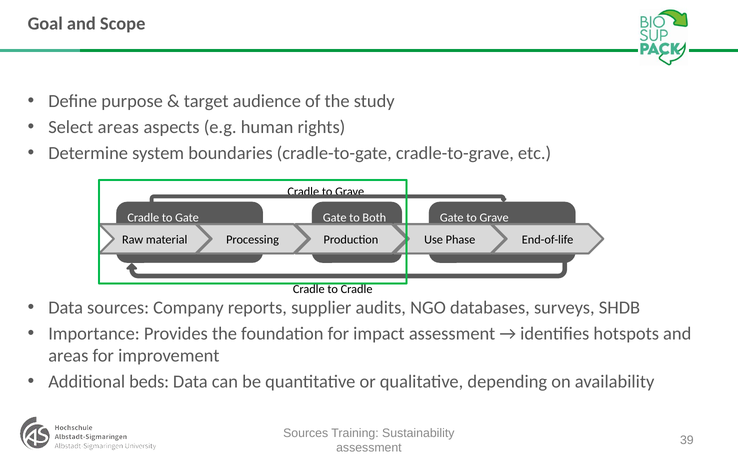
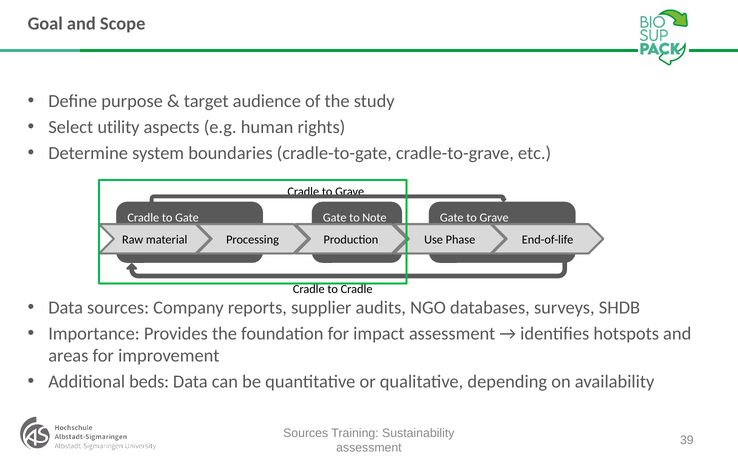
Select areas: areas -> utility
Both: Both -> Note
